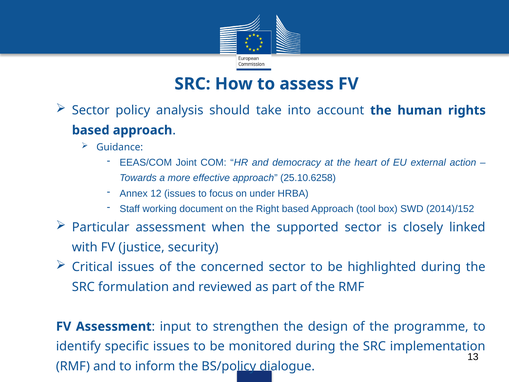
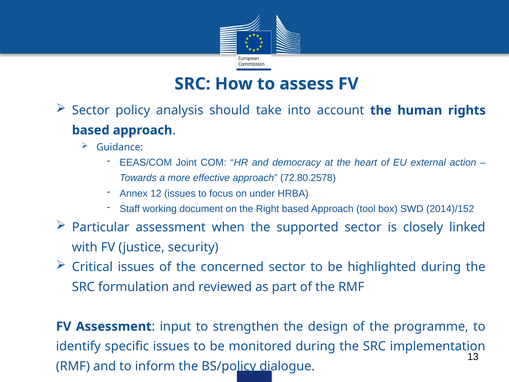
25.10.6258: 25.10.6258 -> 72.80.2578
